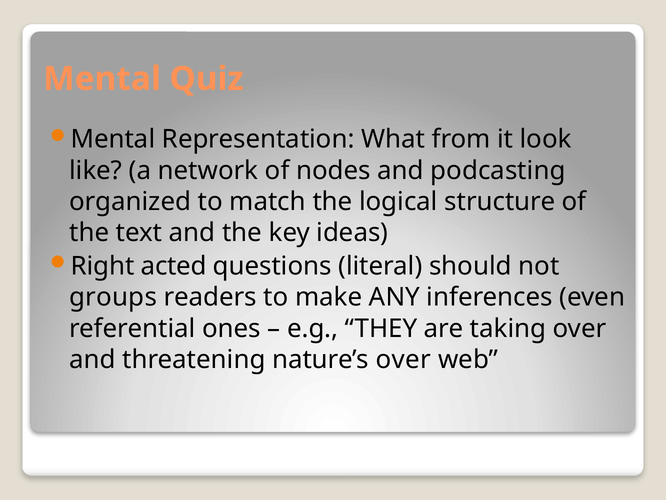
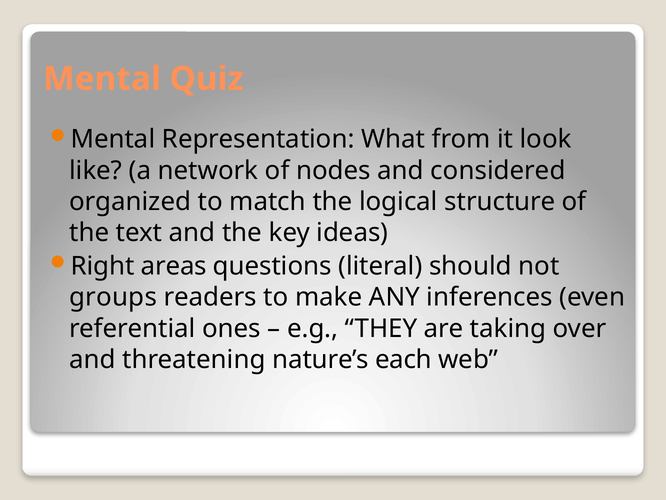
podcasting: podcasting -> considered
acted: acted -> areas
nature’s over: over -> each
